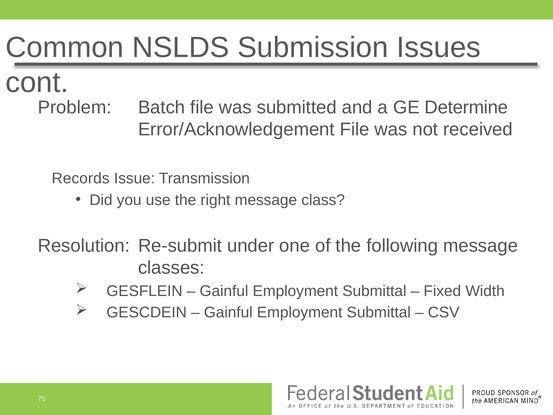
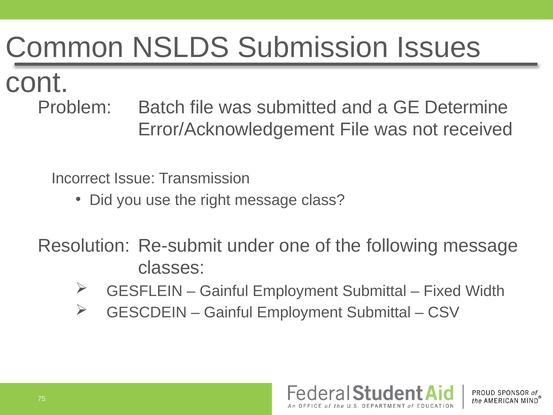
Records: Records -> Incorrect
